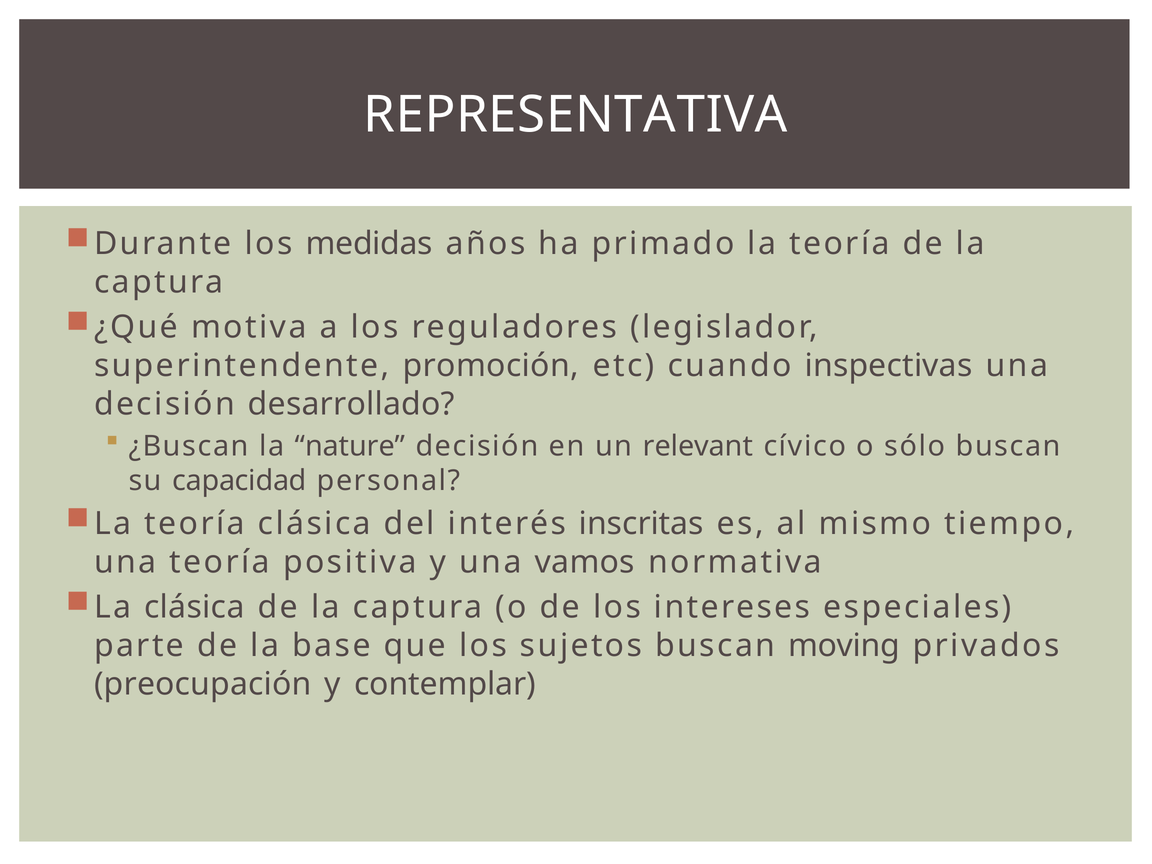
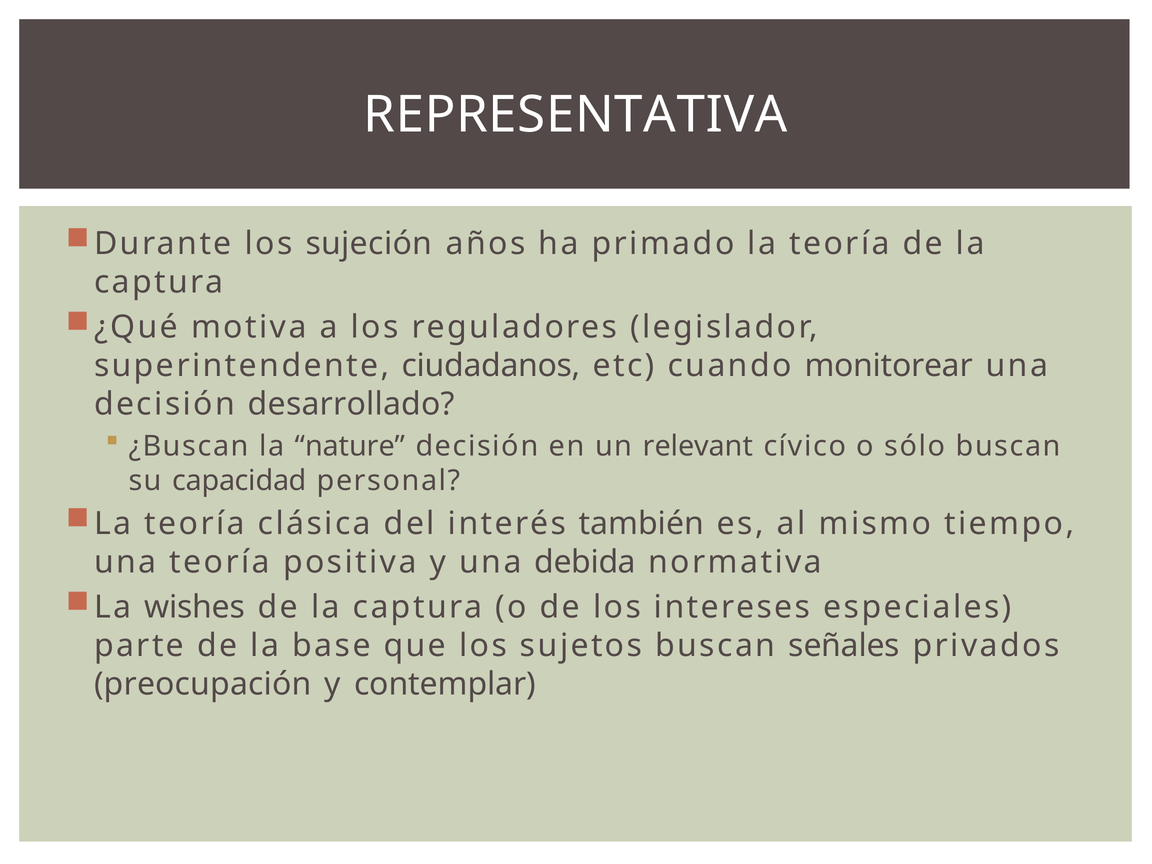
medidas: medidas -> sujeción
promoción: promoción -> ciudadanos
inspectivas: inspectivas -> monitorear
inscritas: inscritas -> también
vamos: vamos -> debida
La clásica: clásica -> wishes
moving: moving -> señales
